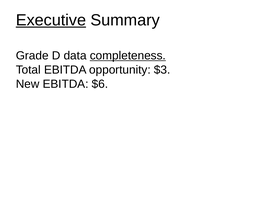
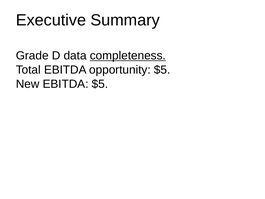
Executive underline: present -> none
opportunity $3: $3 -> $5
EBITDA $6: $6 -> $5
